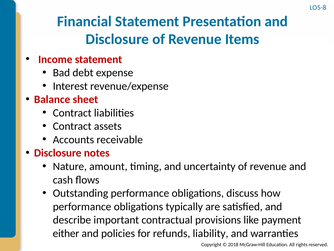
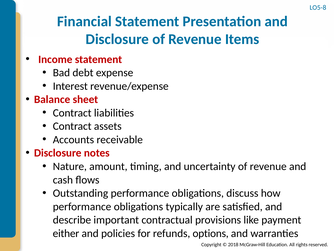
liability: liability -> options
